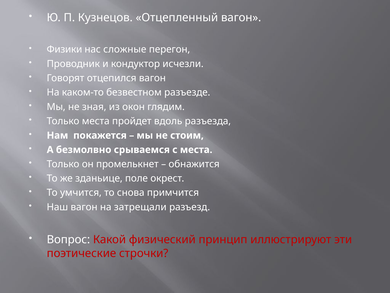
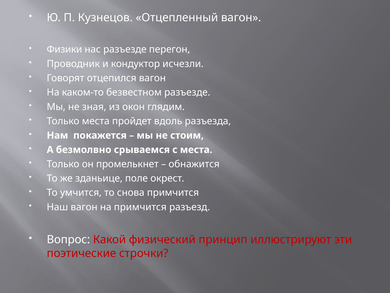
нас сложные: сложные -> разъезде
на затрещали: затрещали -> примчится
